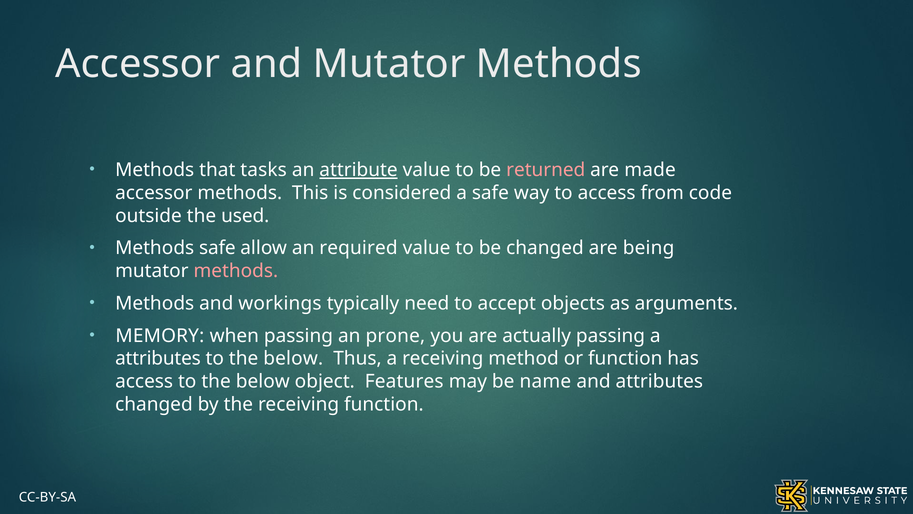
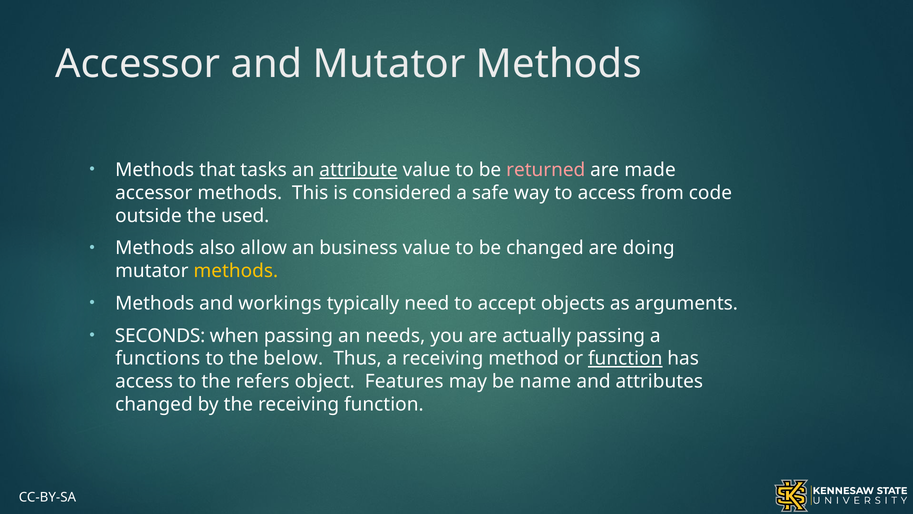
Methods safe: safe -> also
required: required -> business
being: being -> doing
methods at (236, 271) colour: pink -> yellow
MEMORY: MEMORY -> SECONDS
prone: prone -> needs
attributes at (158, 358): attributes -> functions
function at (625, 358) underline: none -> present
access to the below: below -> refers
